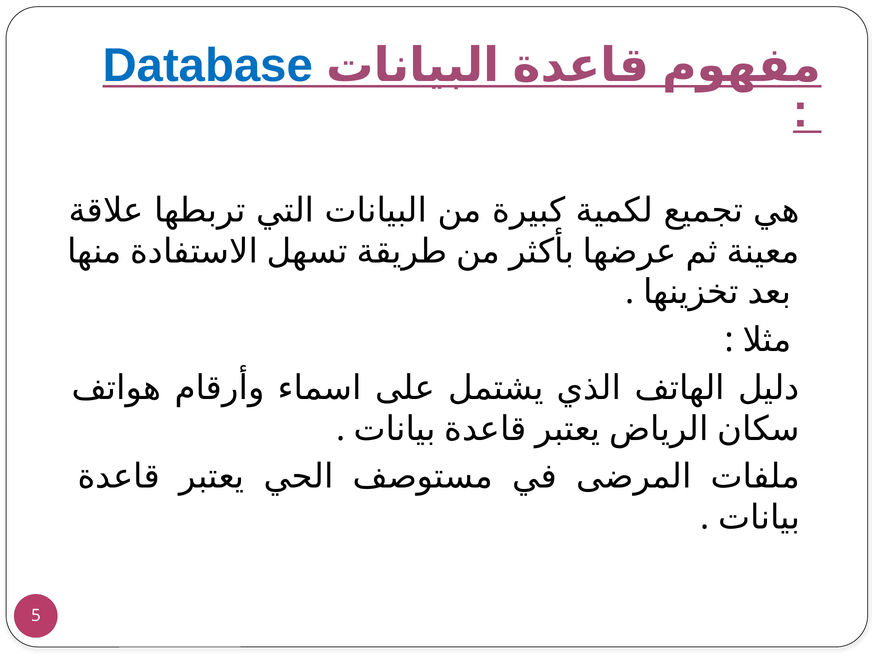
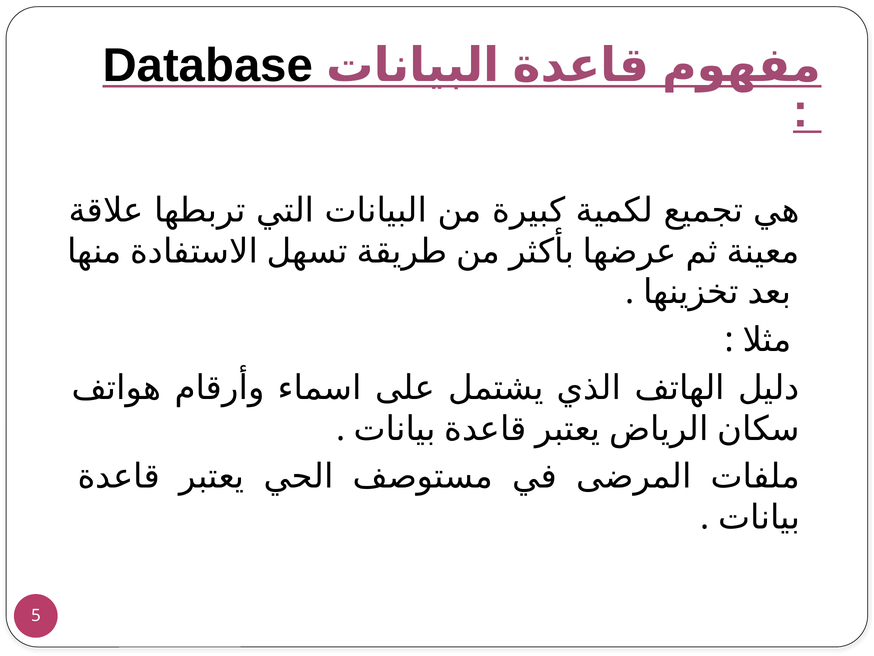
Database colour: blue -> black
